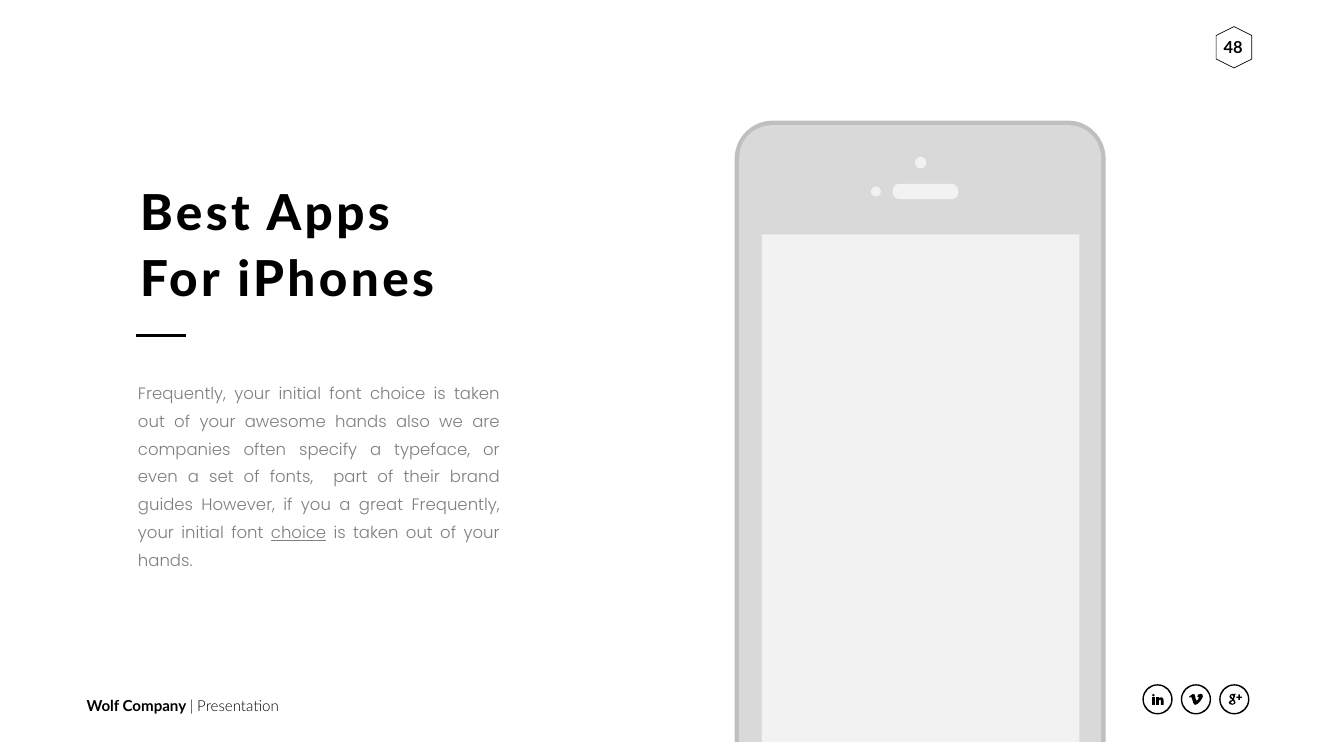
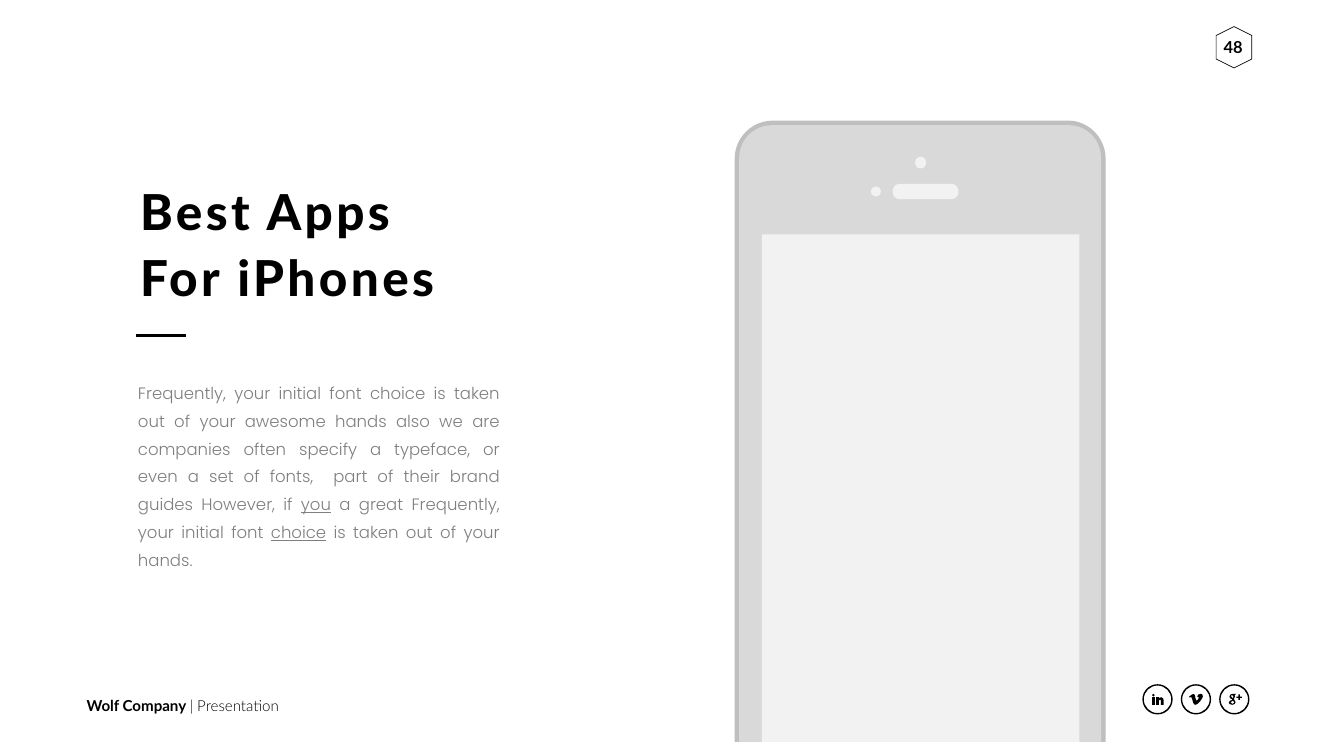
you underline: none -> present
